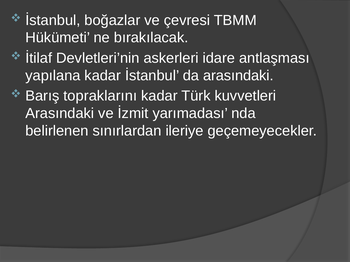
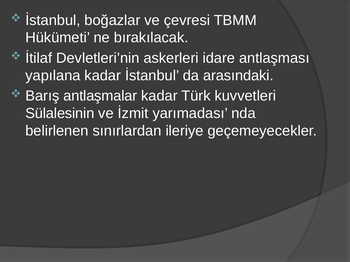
topraklarını: topraklarını -> antlaşmalar
Arasındaki at (60, 114): Arasındaki -> Sülalesinin
